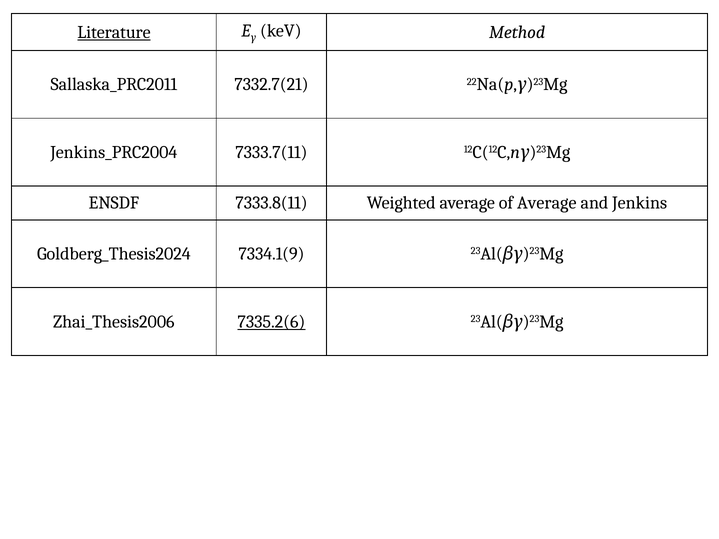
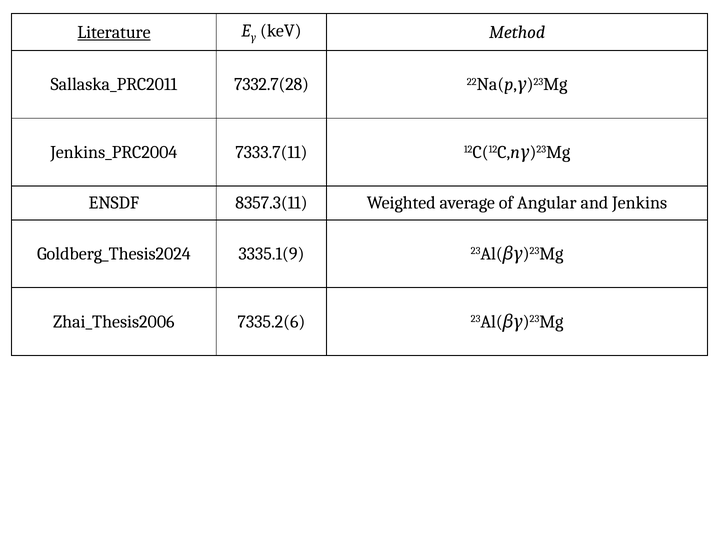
7332.7(21: 7332.7(21 -> 7332.7(28
7333.8(11: 7333.8(11 -> 8357.3(11
of Average: Average -> Angular
7334.1(9: 7334.1(9 -> 3335.1(9
7335.2(6 underline: present -> none
